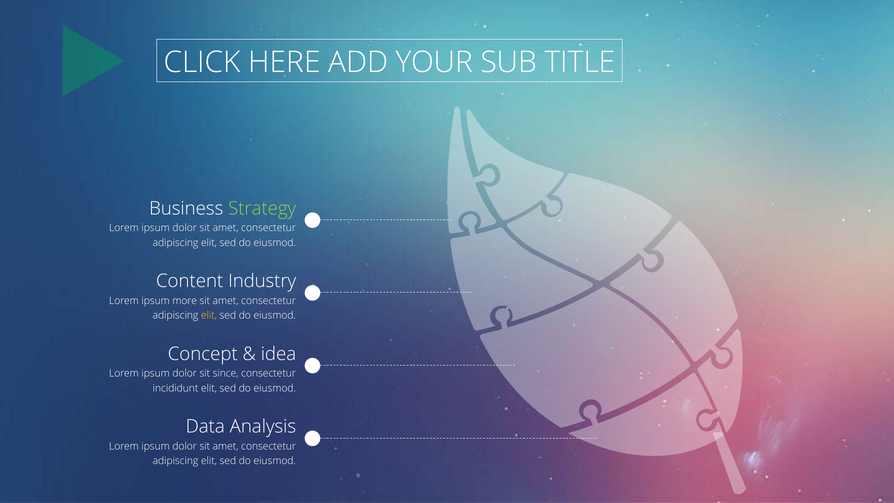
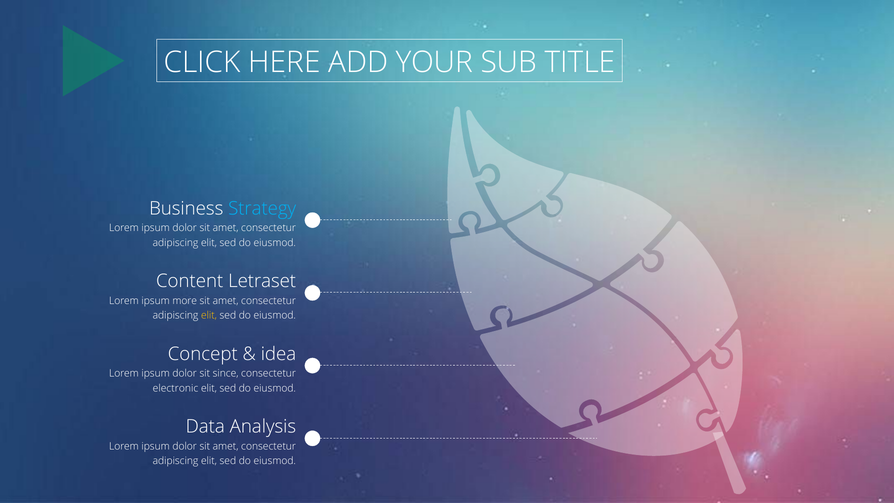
Strategy colour: light green -> light blue
Industry: Industry -> Letraset
incididunt: incididunt -> electronic
